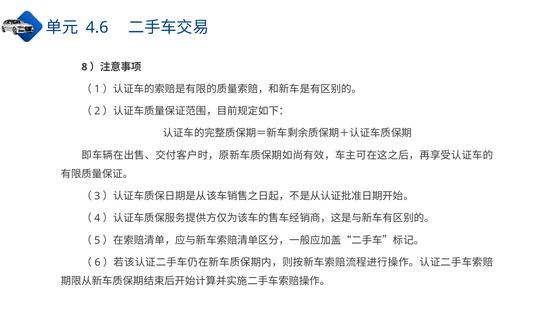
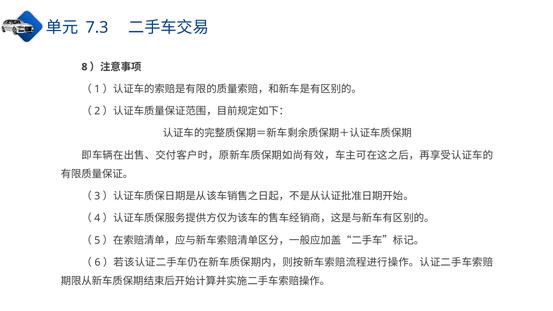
4.6: 4.6 -> 7.3
